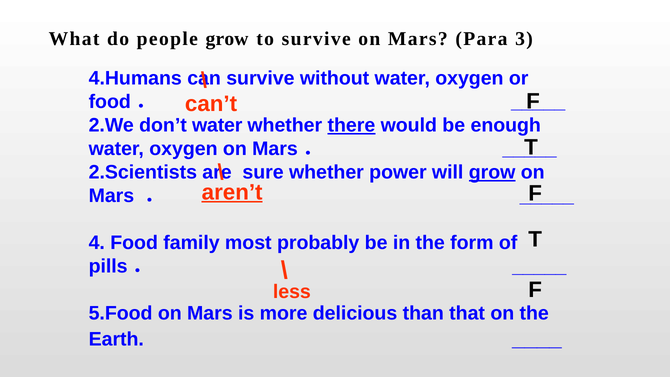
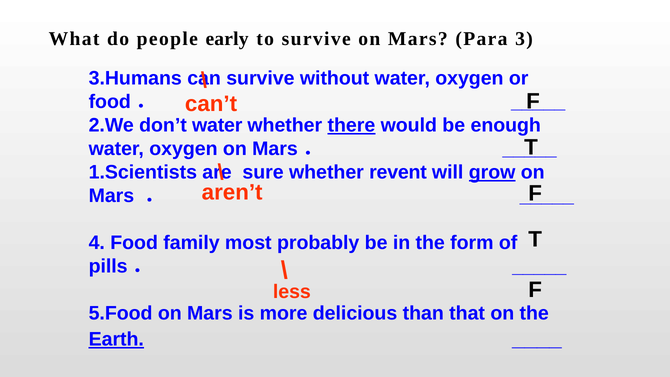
people grow: grow -> early
4.Humans: 4.Humans -> 3.Humans
2.Scientists: 2.Scientists -> 1.Scientists
power: power -> revent
aren’t underline: present -> none
Earth underline: none -> present
